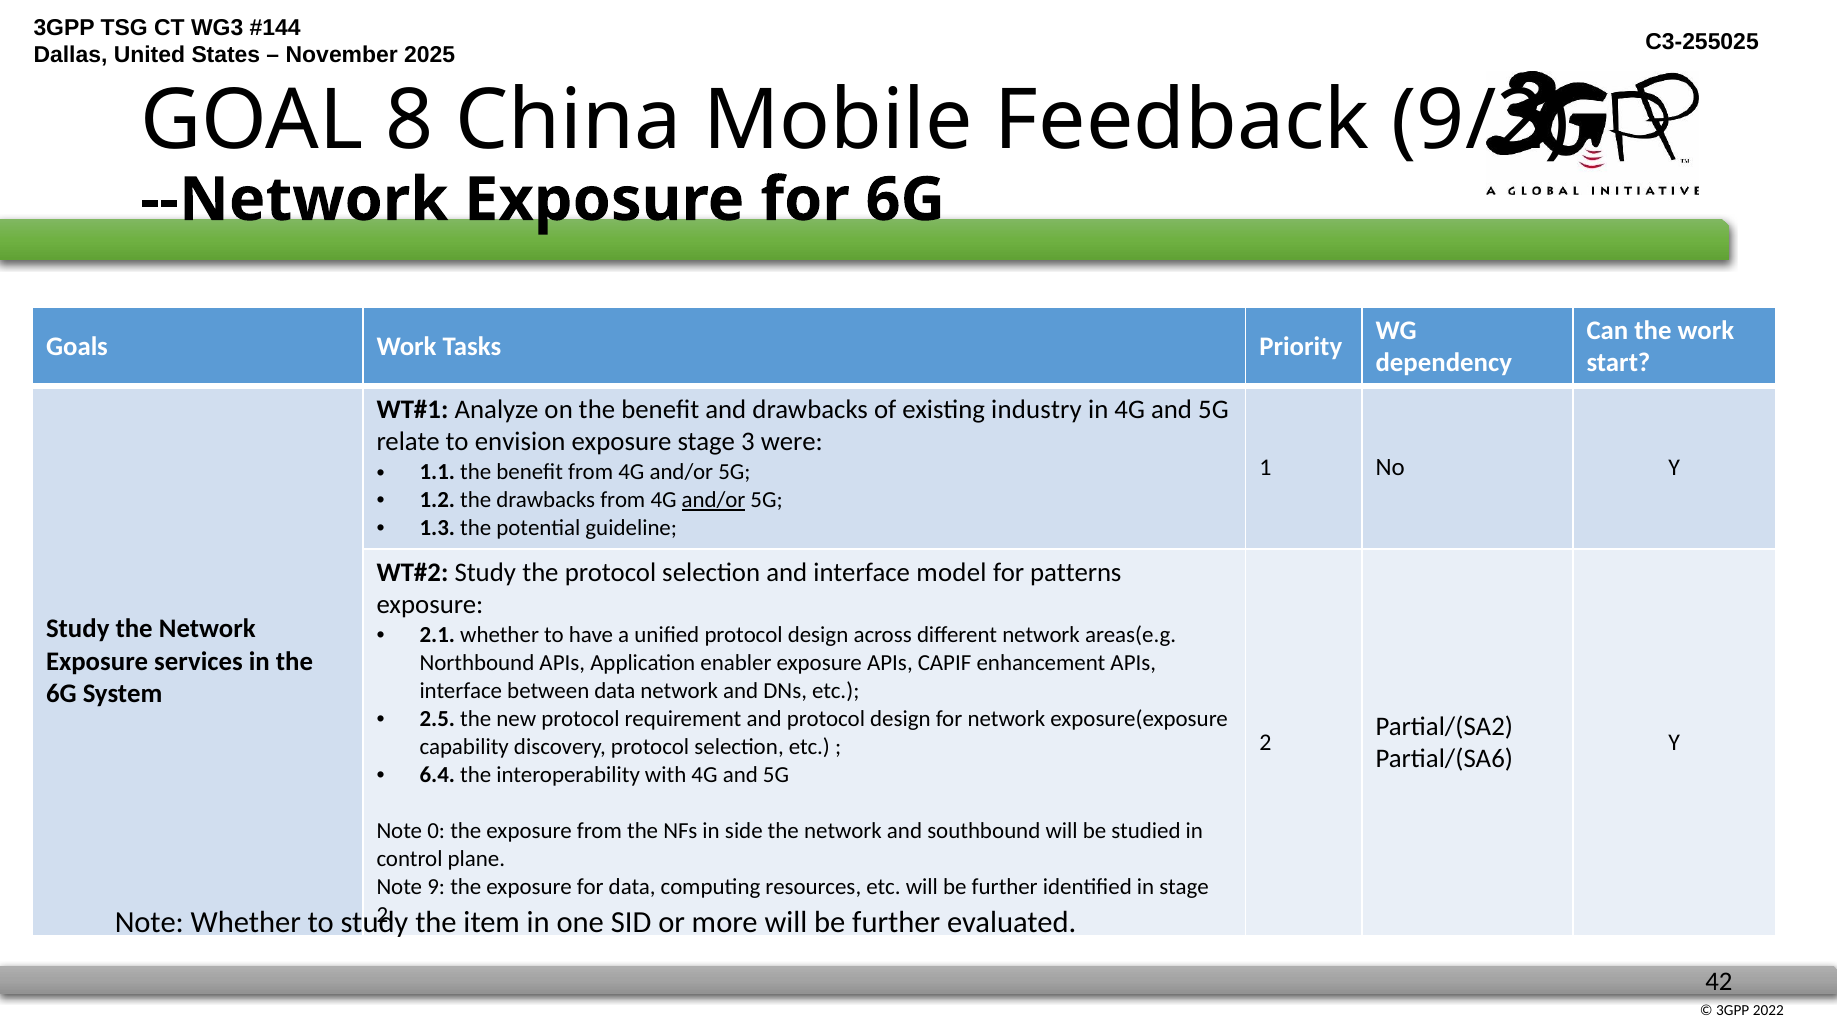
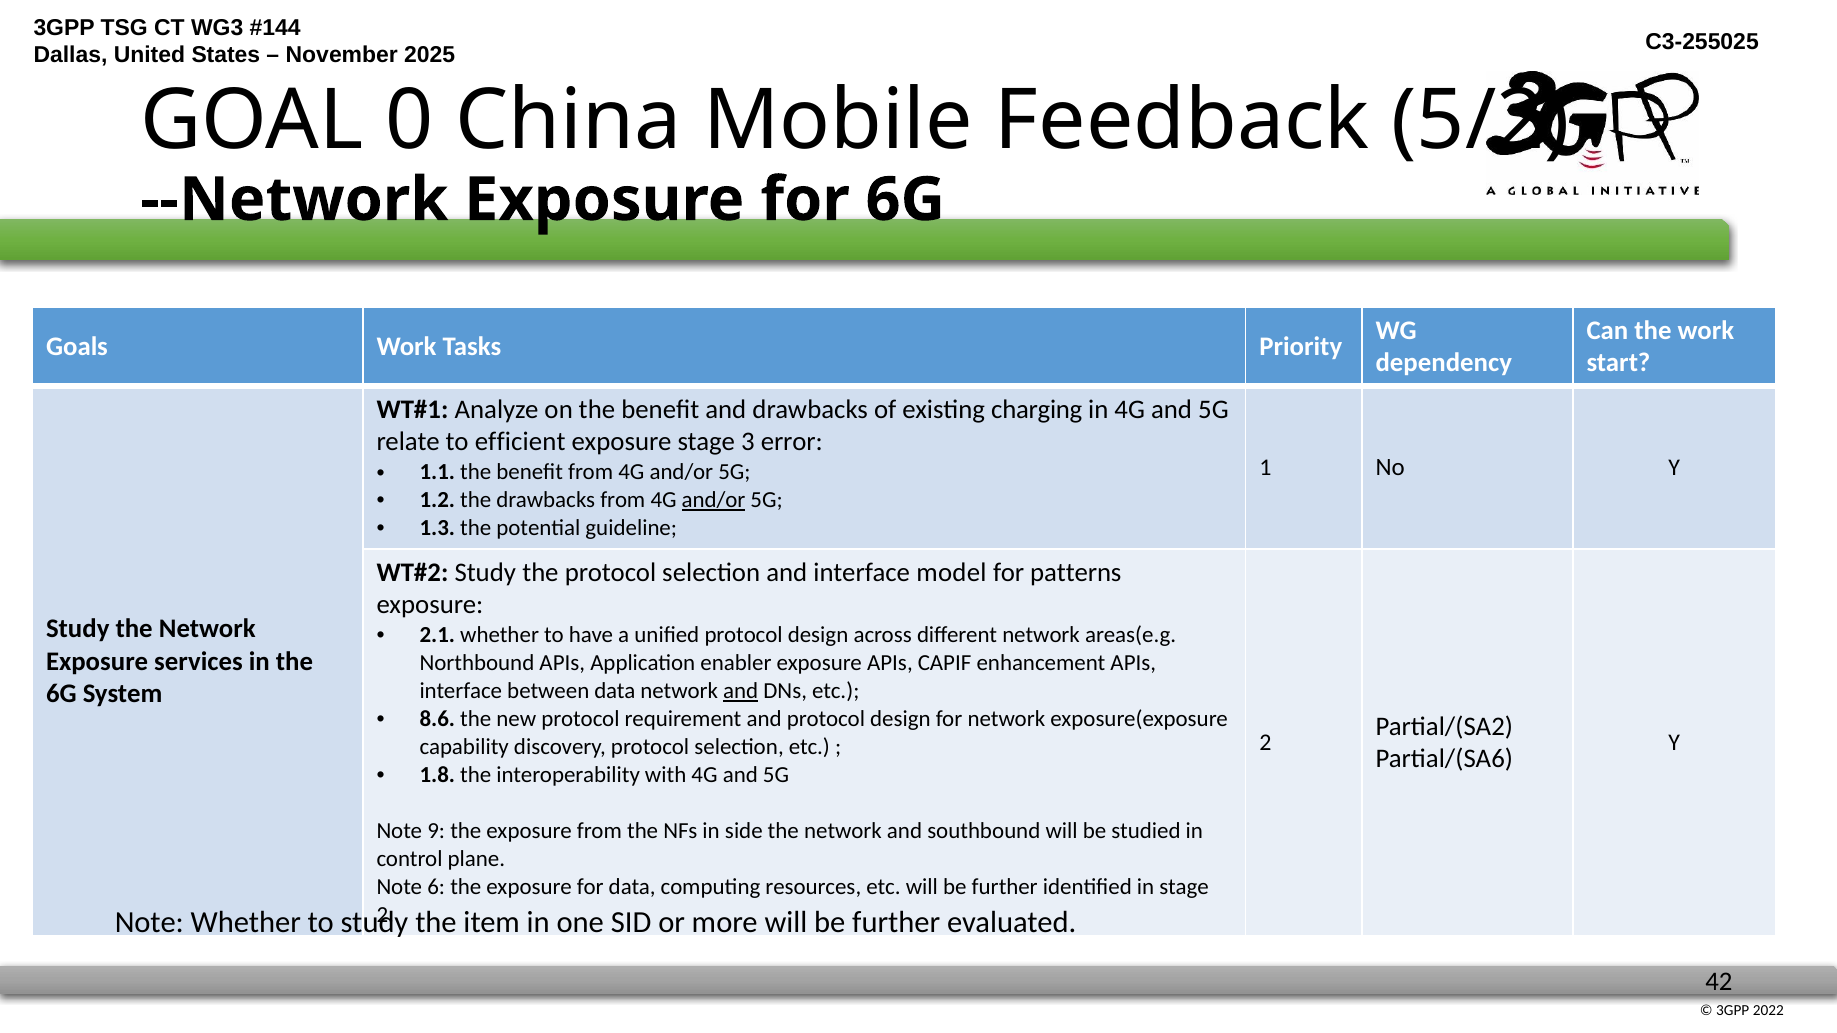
8: 8 -> 0
9/2: 9/2 -> 5/2
industry: industry -> charging
envision: envision -> efficient
were: were -> error
and at (741, 691) underline: none -> present
2.5: 2.5 -> 8.6
6.4: 6.4 -> 1.8
0: 0 -> 9
9: 9 -> 6
